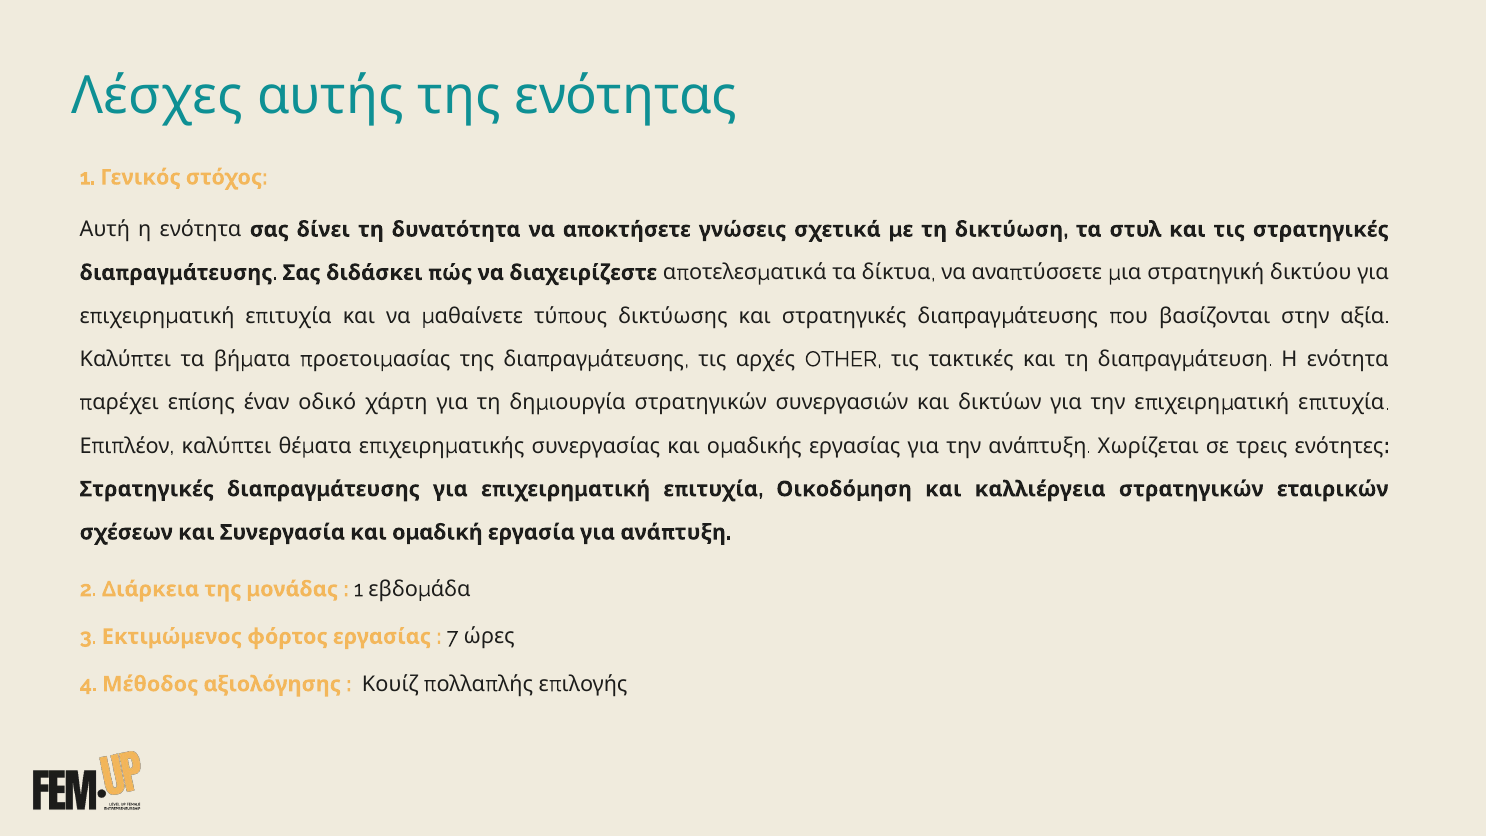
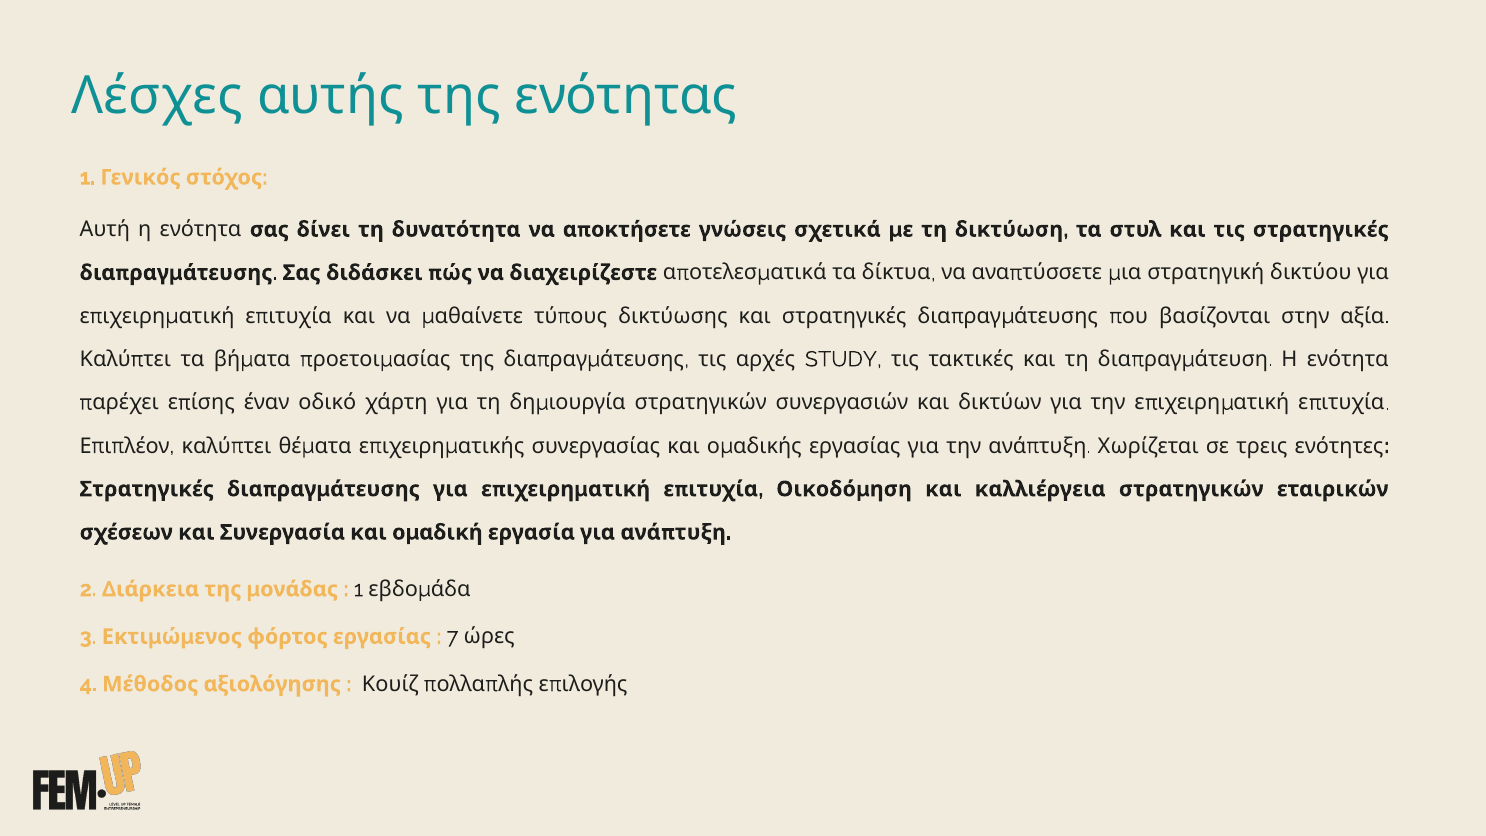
OTHER: OTHER -> STUDY
